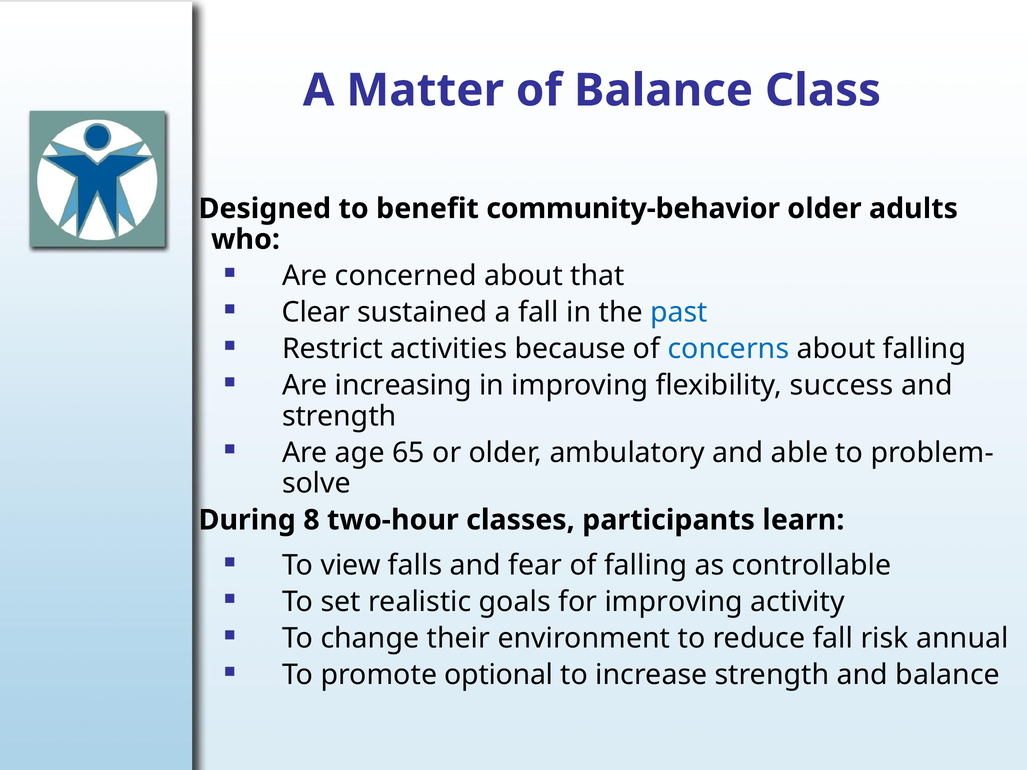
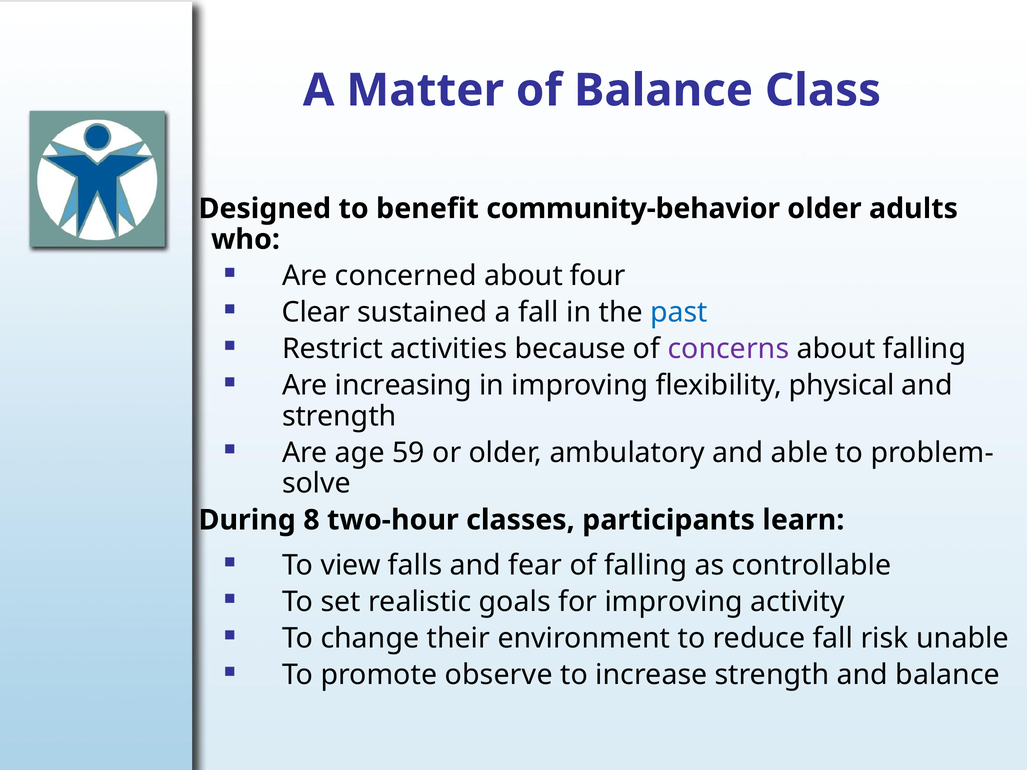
that: that -> four
concerns colour: blue -> purple
success: success -> physical
65: 65 -> 59
annual: annual -> unable
optional: optional -> observe
